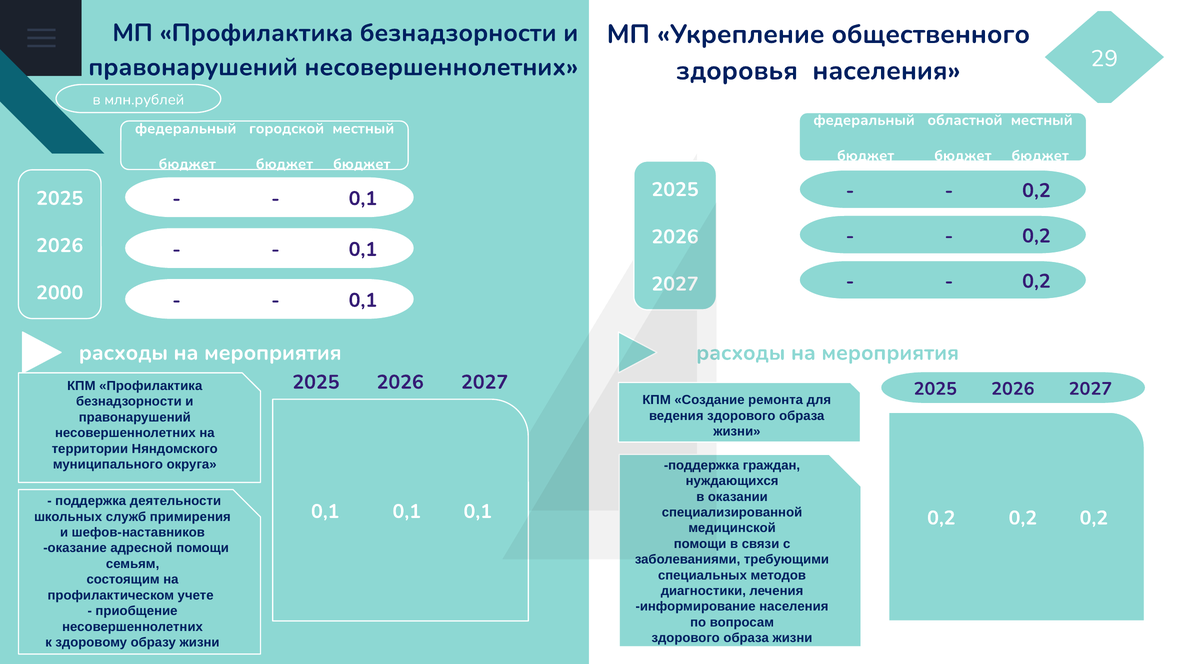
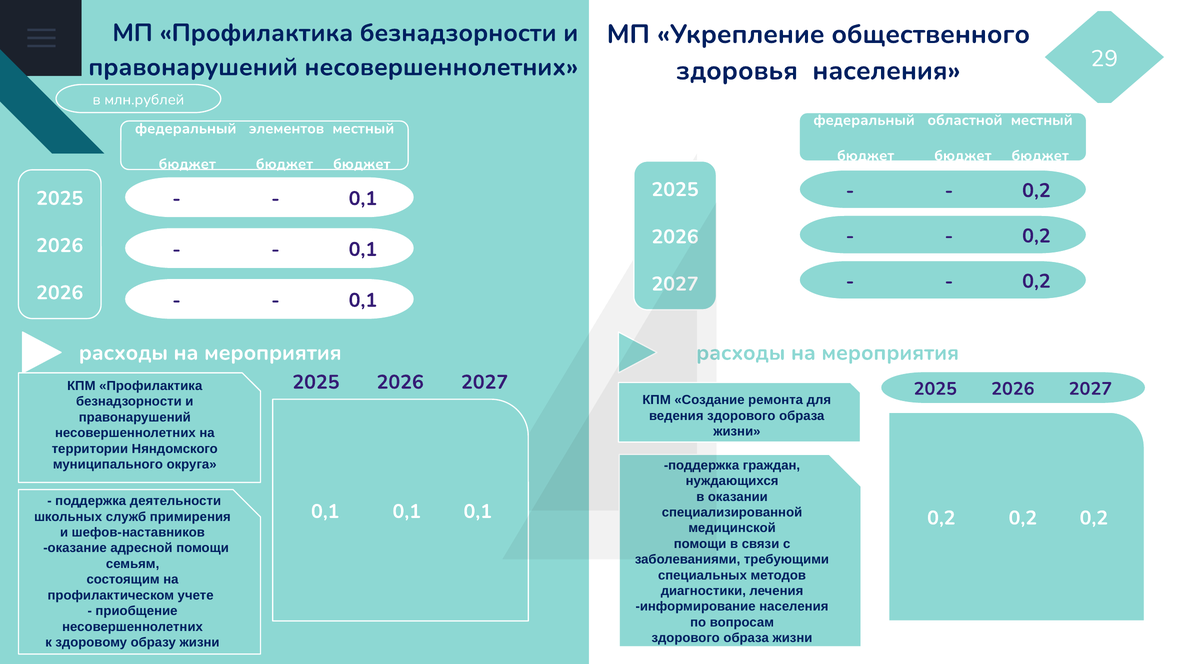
городской: городской -> элементов
2000 at (60, 293): 2000 -> 2026
